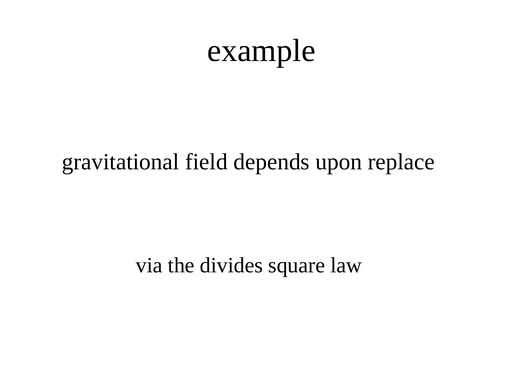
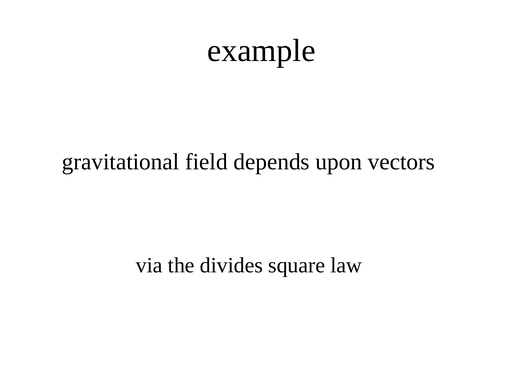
replace: replace -> vectors
